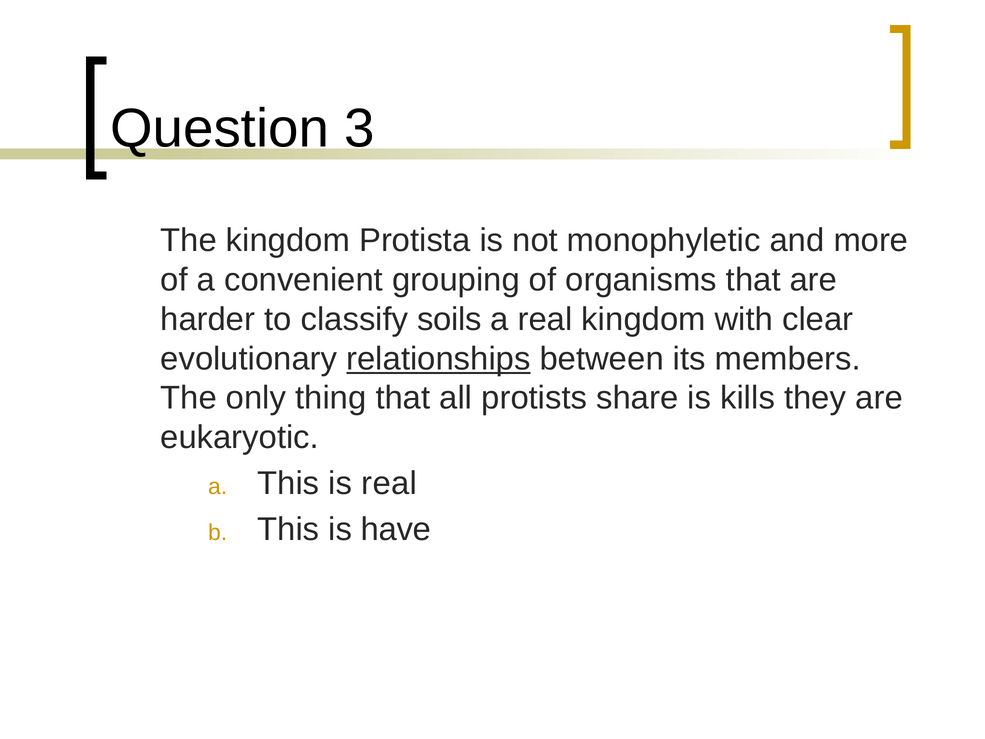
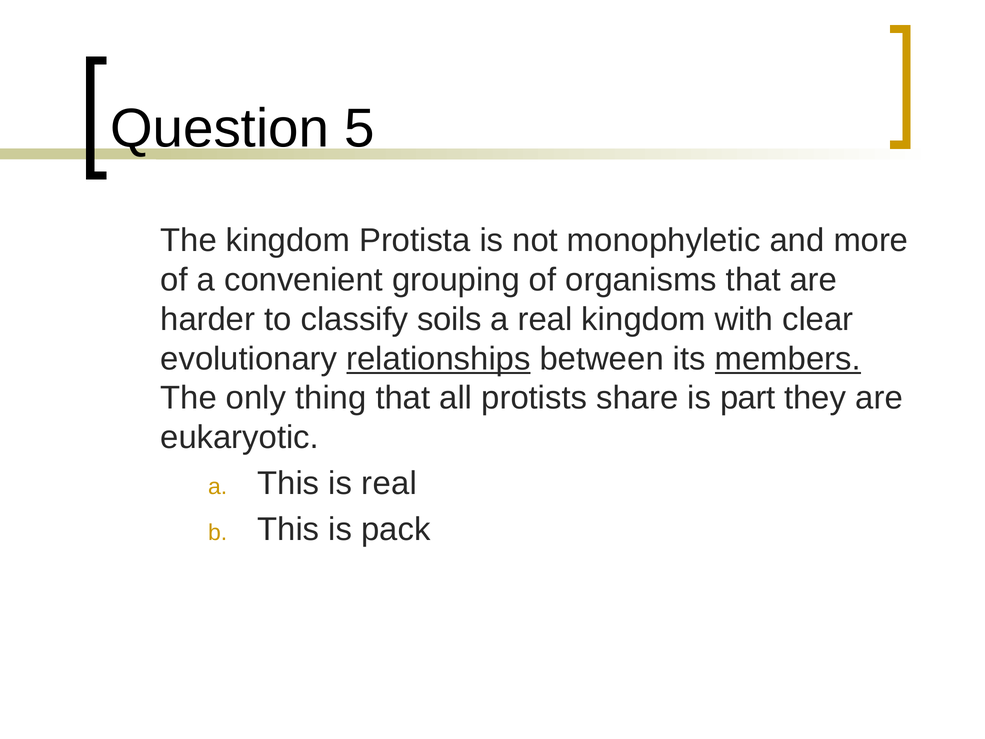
3: 3 -> 5
members underline: none -> present
kills: kills -> part
have: have -> pack
